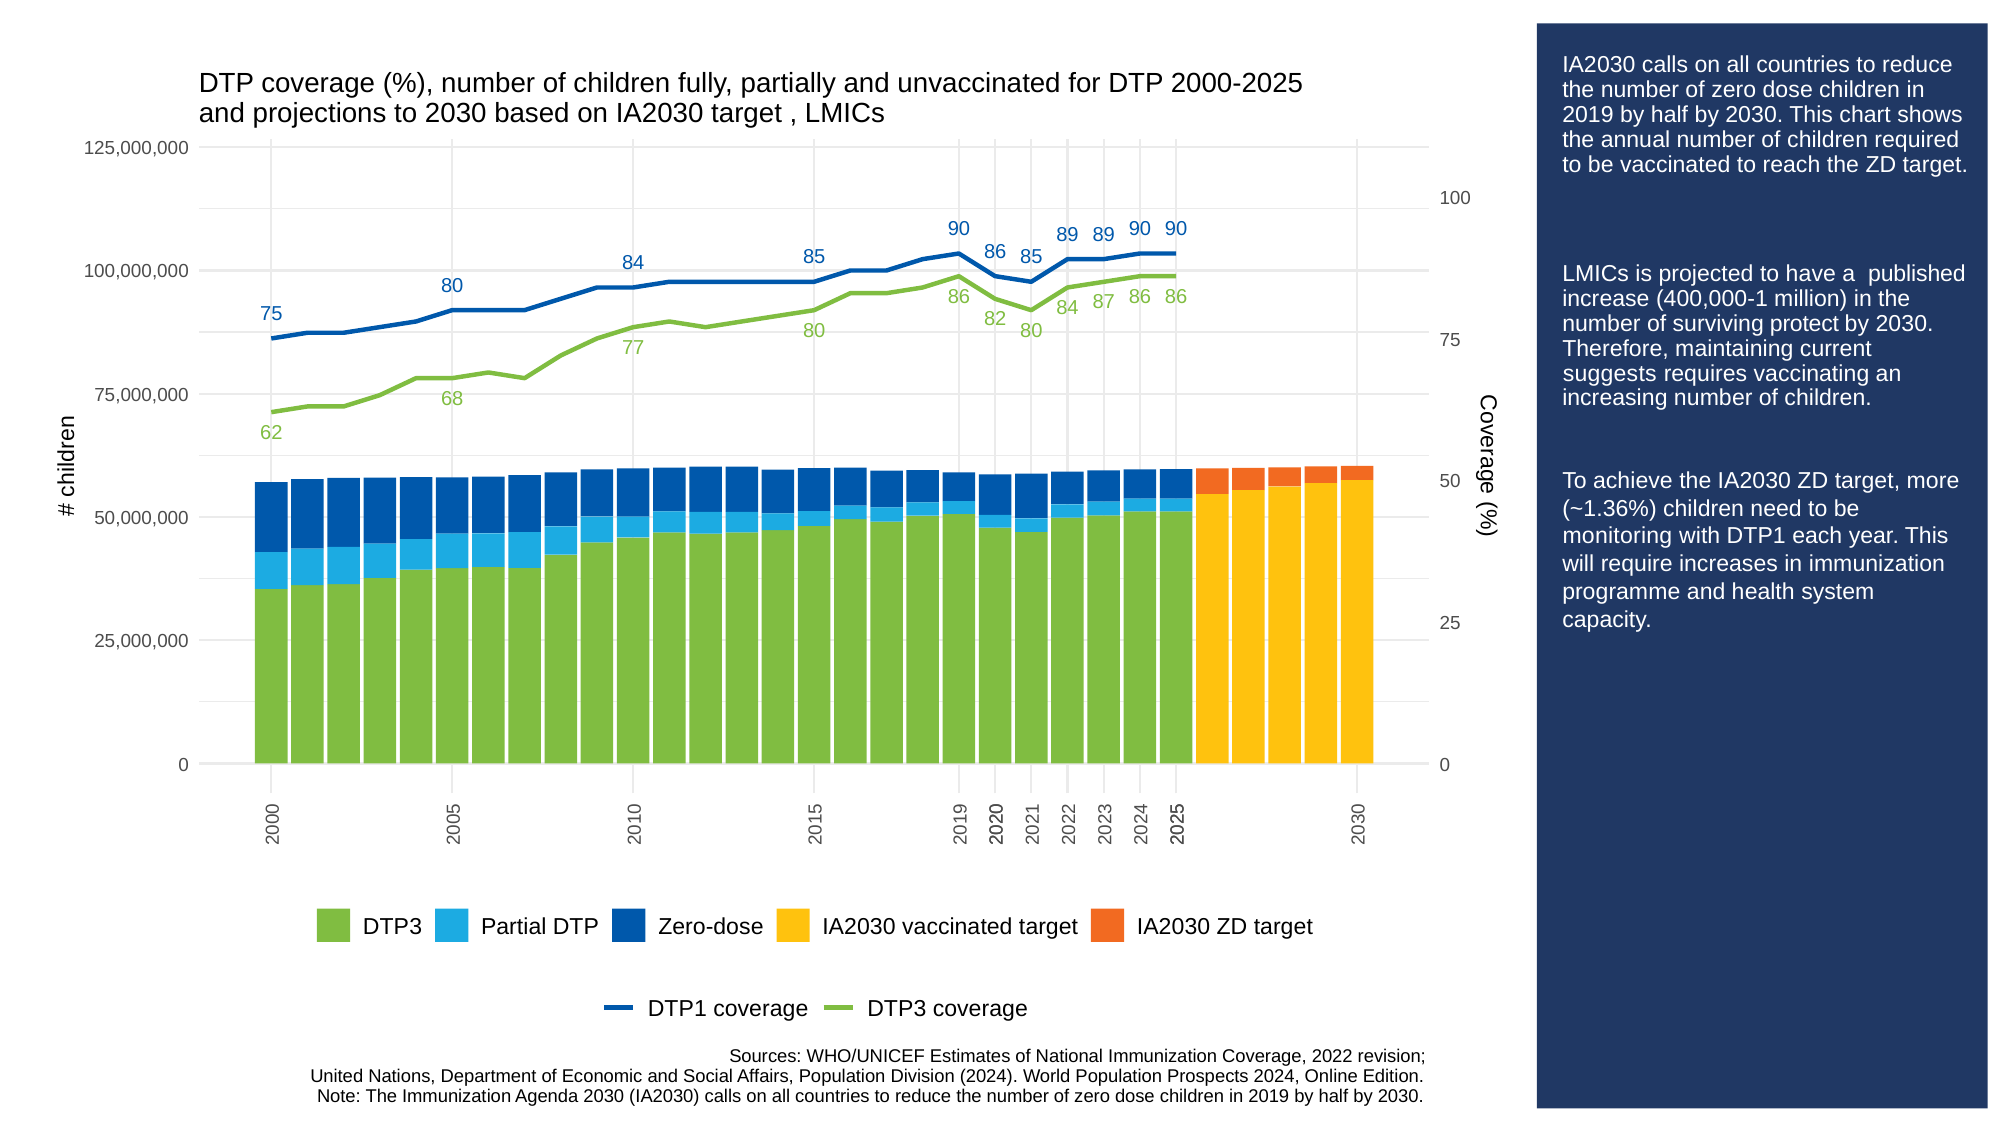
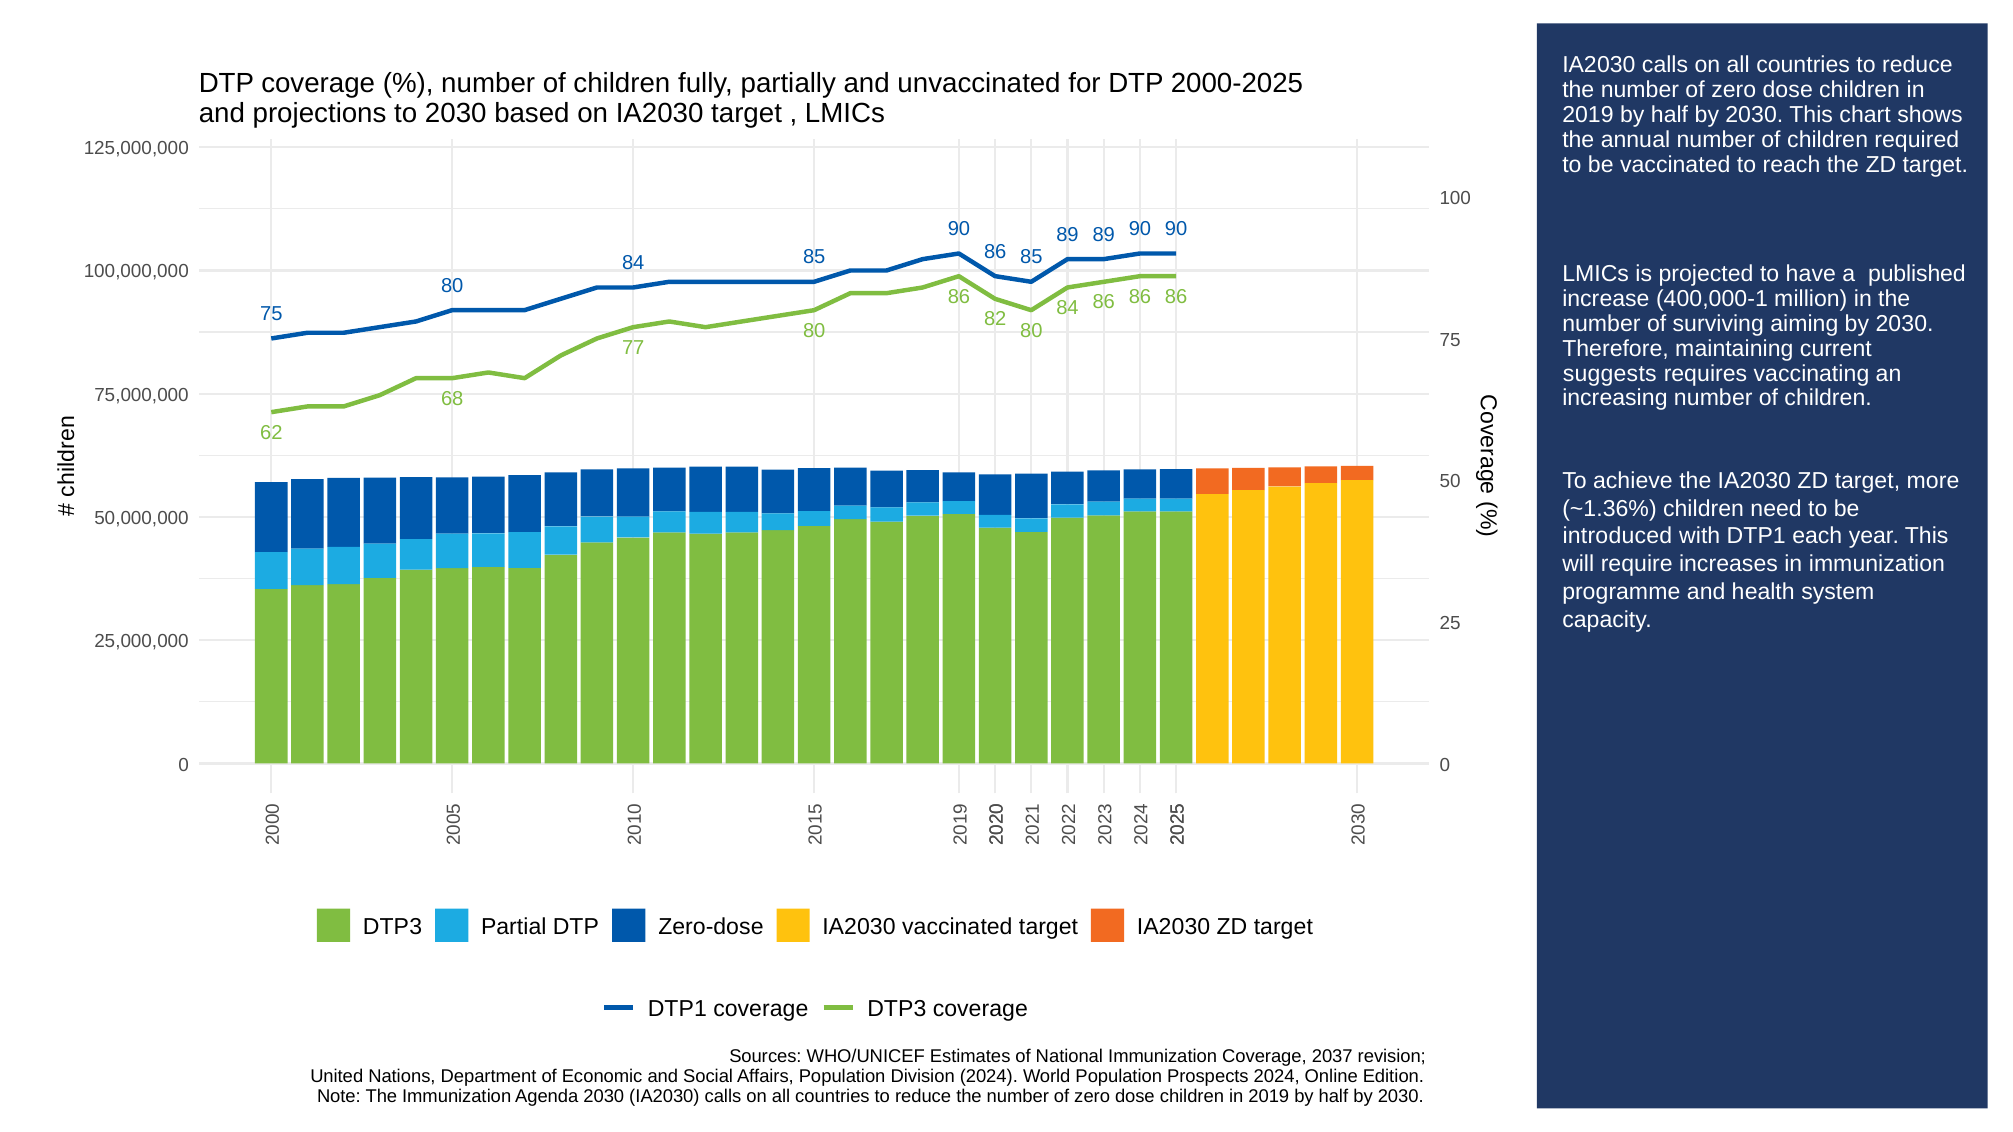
84 87: 87 -> 86
protect: protect -> aiming
monitoring: monitoring -> introduced
2022: 2022 -> 2037
